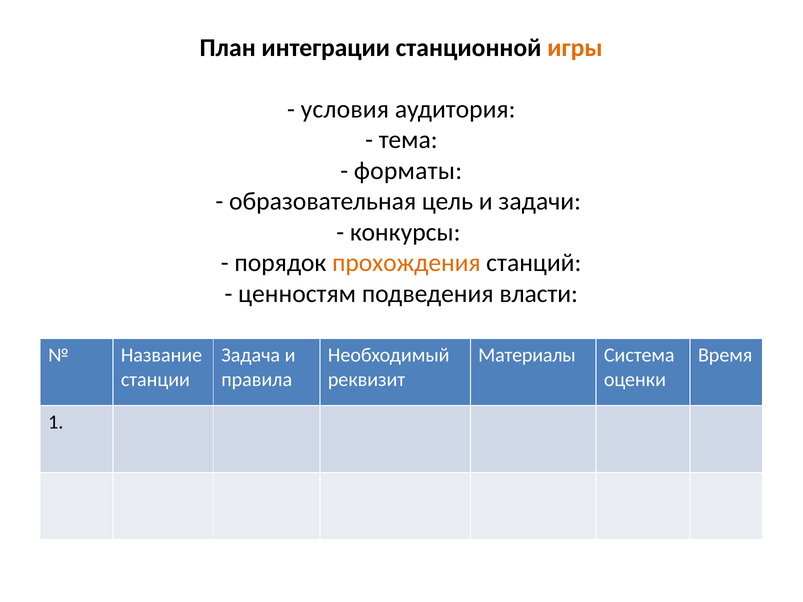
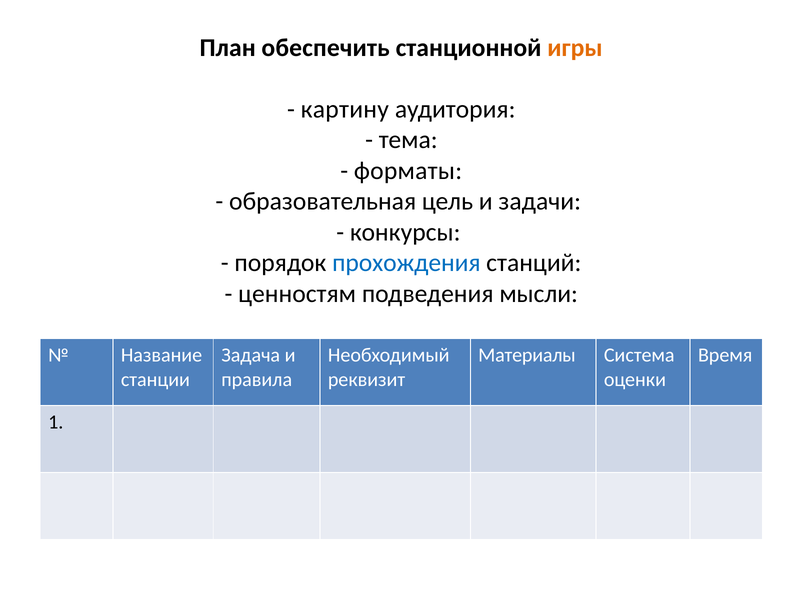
интеграции: интеграции -> обеспечить
условия: условия -> картину
прохождения colour: orange -> blue
власти: власти -> мысли
